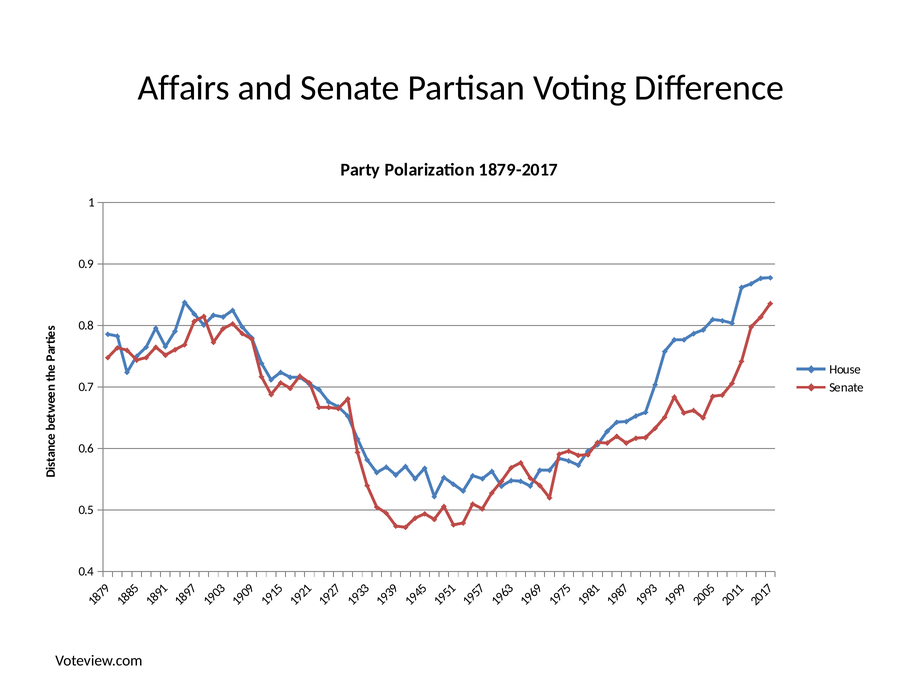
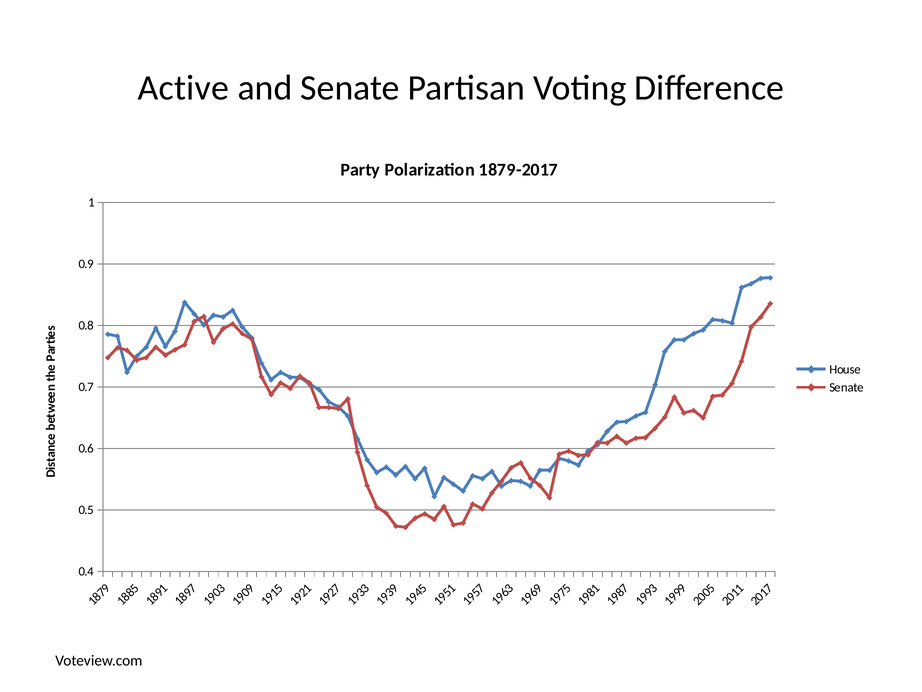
Affairs: Affairs -> Active
